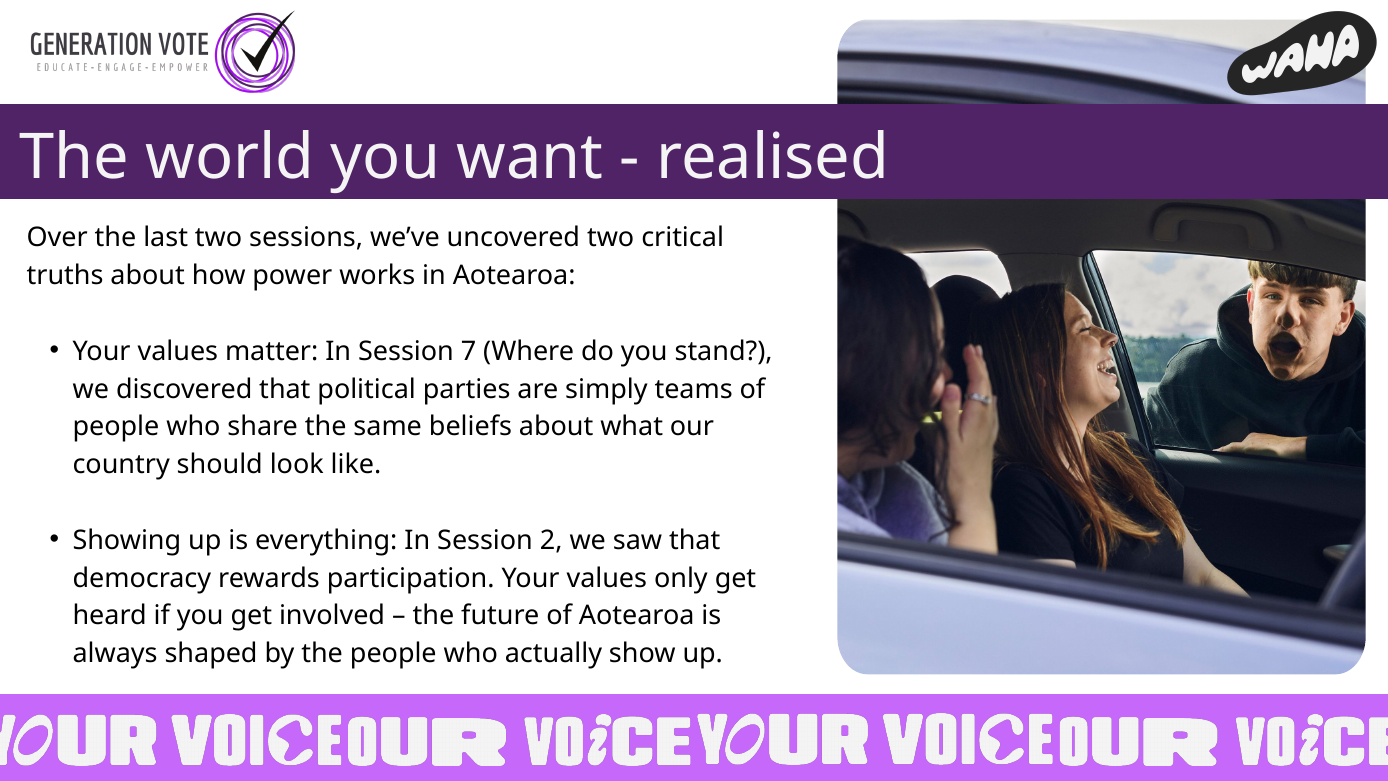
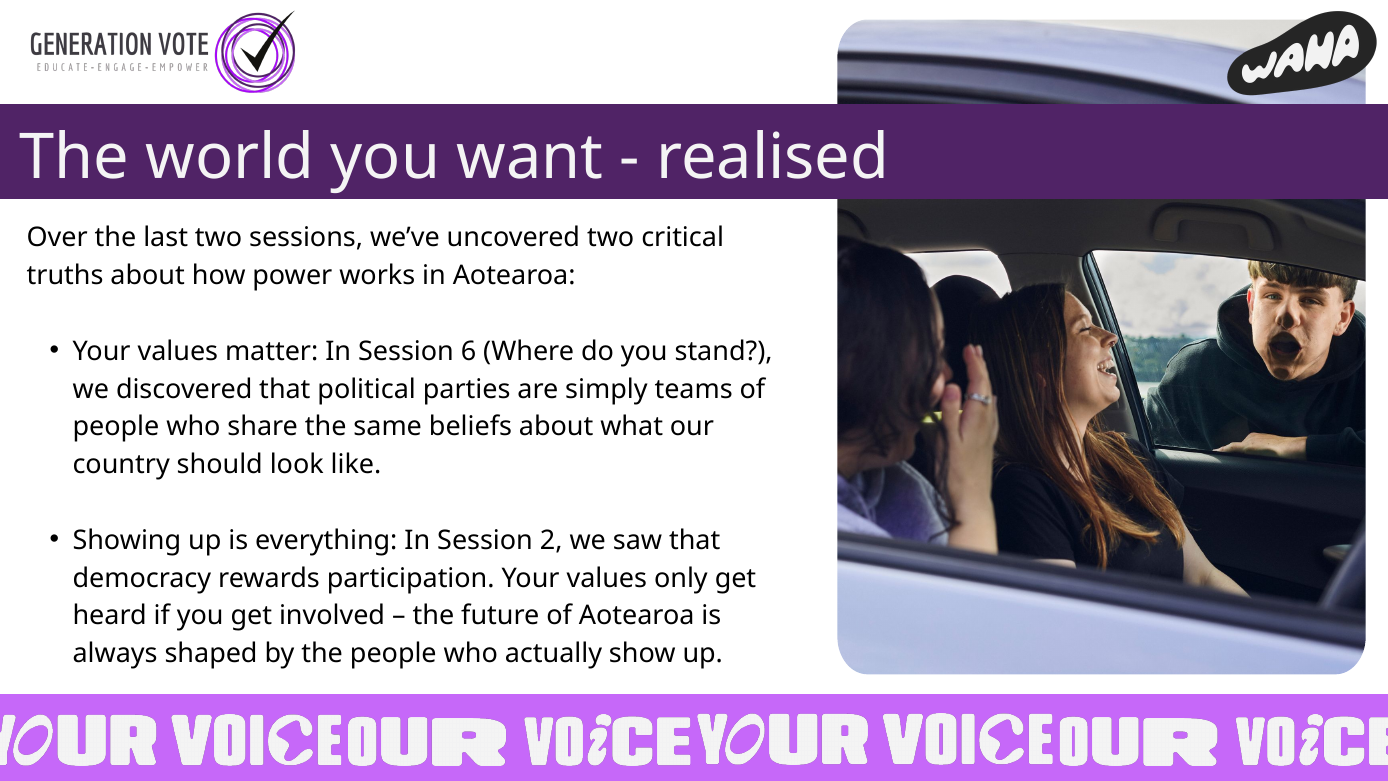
7: 7 -> 6
